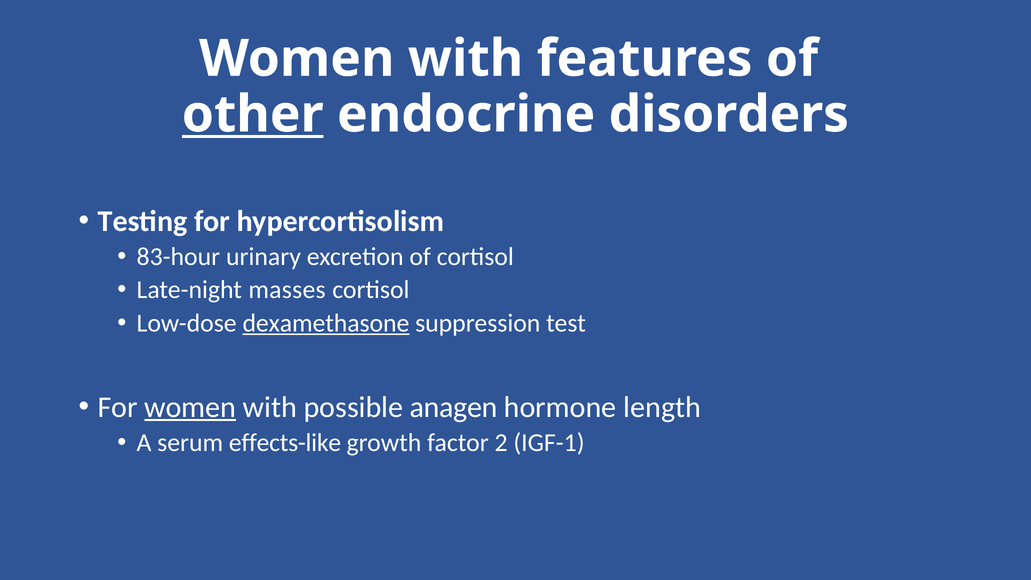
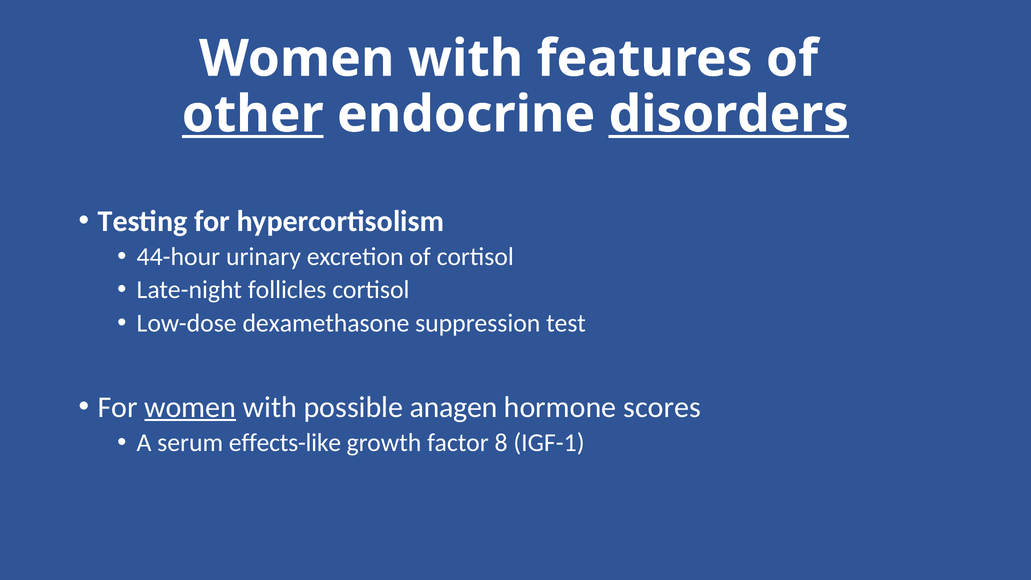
disorders underline: none -> present
83-hour: 83-hour -> 44-hour
masses: masses -> follicles
dexamethasone underline: present -> none
length: length -> scores
2: 2 -> 8
